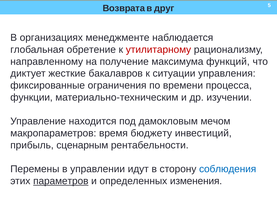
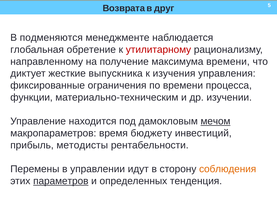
организациях: организациях -> подменяются
максимума функций: функций -> времени
бакалавров: бакалавров -> выпускника
ситуации: ситуации -> изучения
мечом underline: none -> present
сценарным: сценарным -> методисты
соблюдения colour: blue -> orange
изменения: изменения -> тенденция
